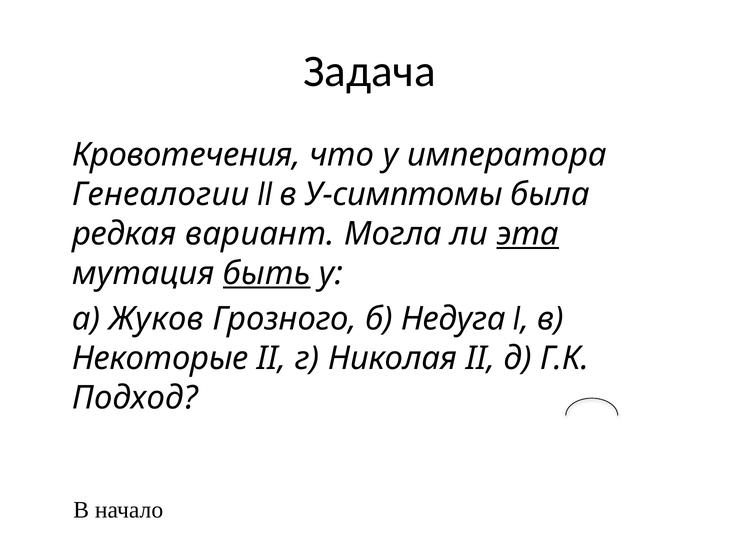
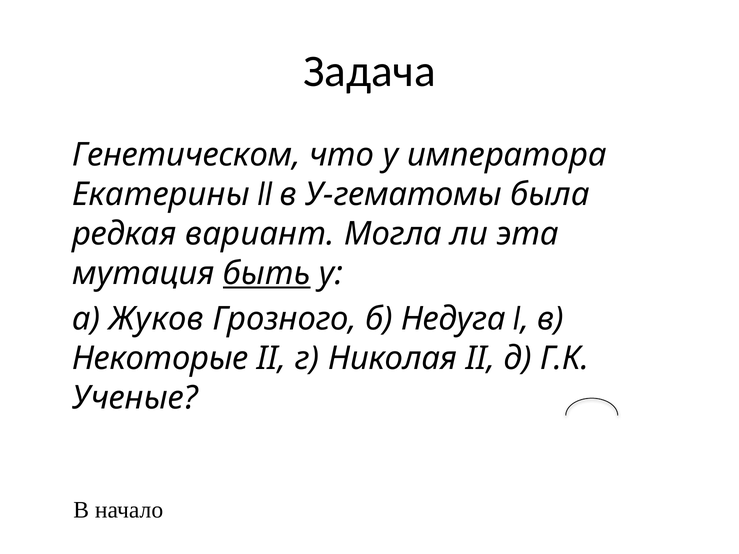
Кровотечения: Кровотечения -> Генетическом
Генеалогии: Генеалогии -> Екатерины
У-симптомы: У-симптомы -> У-гематомы
эта underline: present -> none
Подход: Подход -> Ученые
